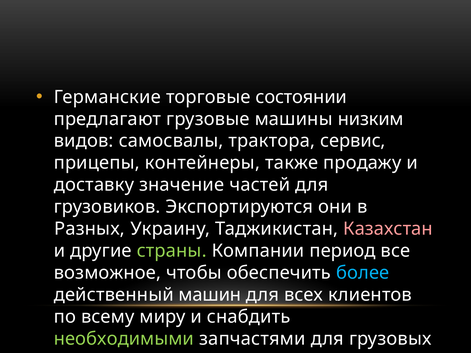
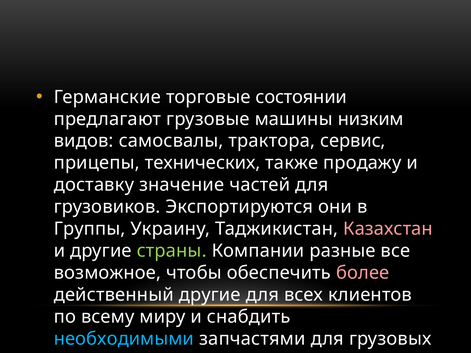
контейнеры: контейнеры -> технических
Разных: Разных -> Группы
период: период -> разные
более colour: light blue -> pink
действенный машин: машин -> другие
необходимыми colour: light green -> light blue
